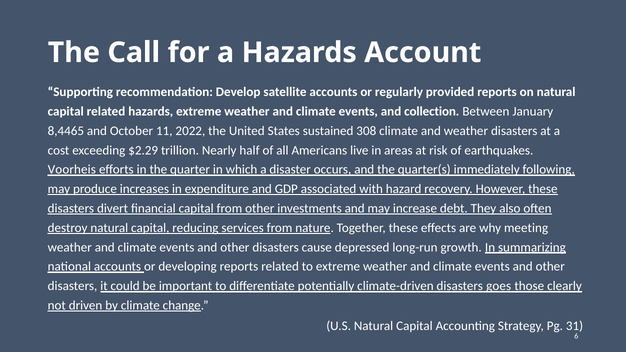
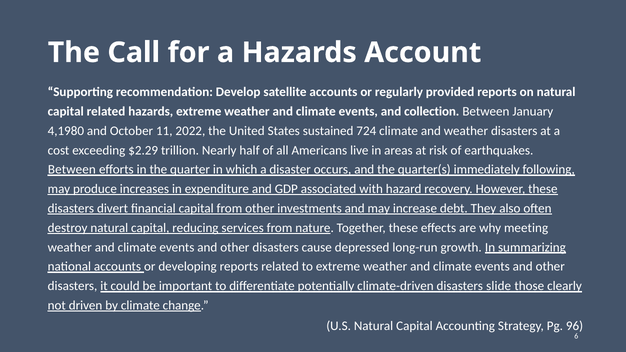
8,4465: 8,4465 -> 4,1980
308: 308 -> 724
Voorheis at (72, 170): Voorheis -> Between
goes: goes -> slide
31: 31 -> 96
